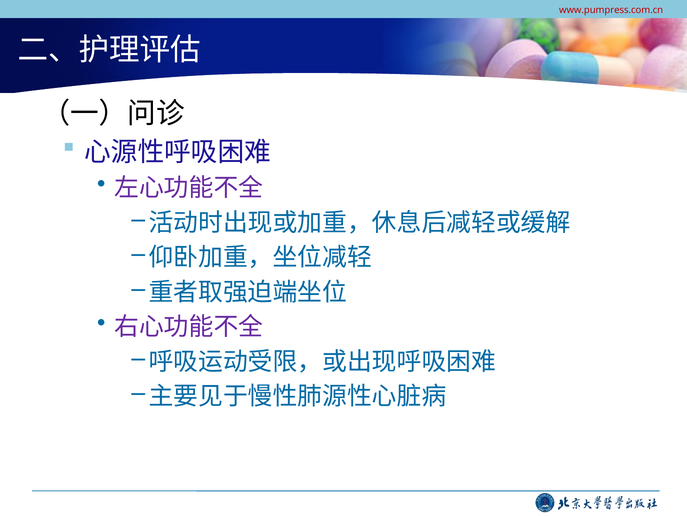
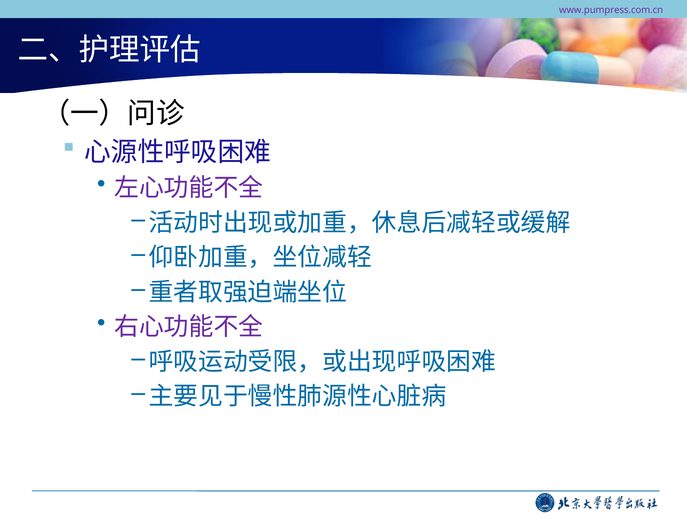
www.pumpress.com.cn colour: red -> purple
